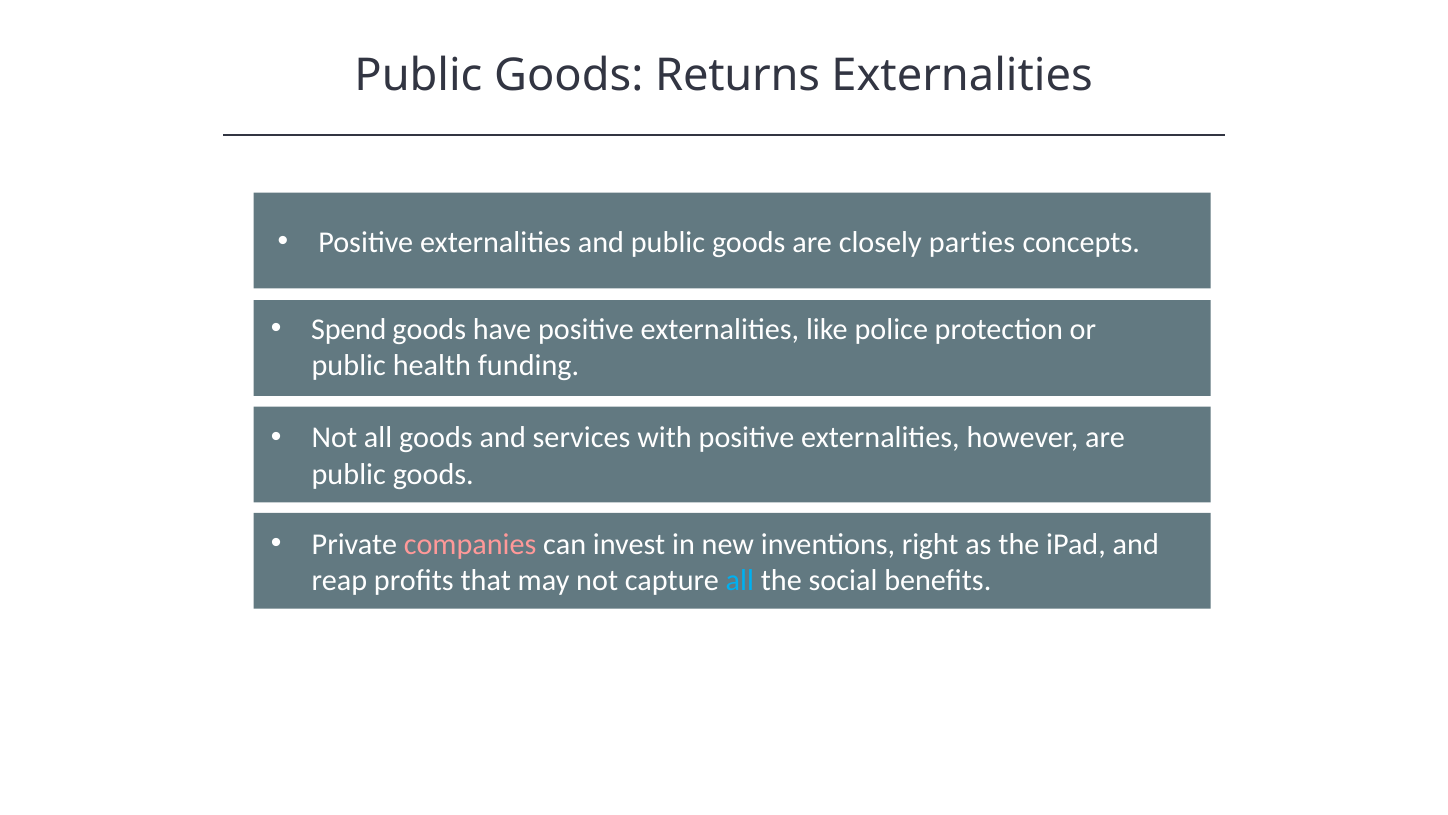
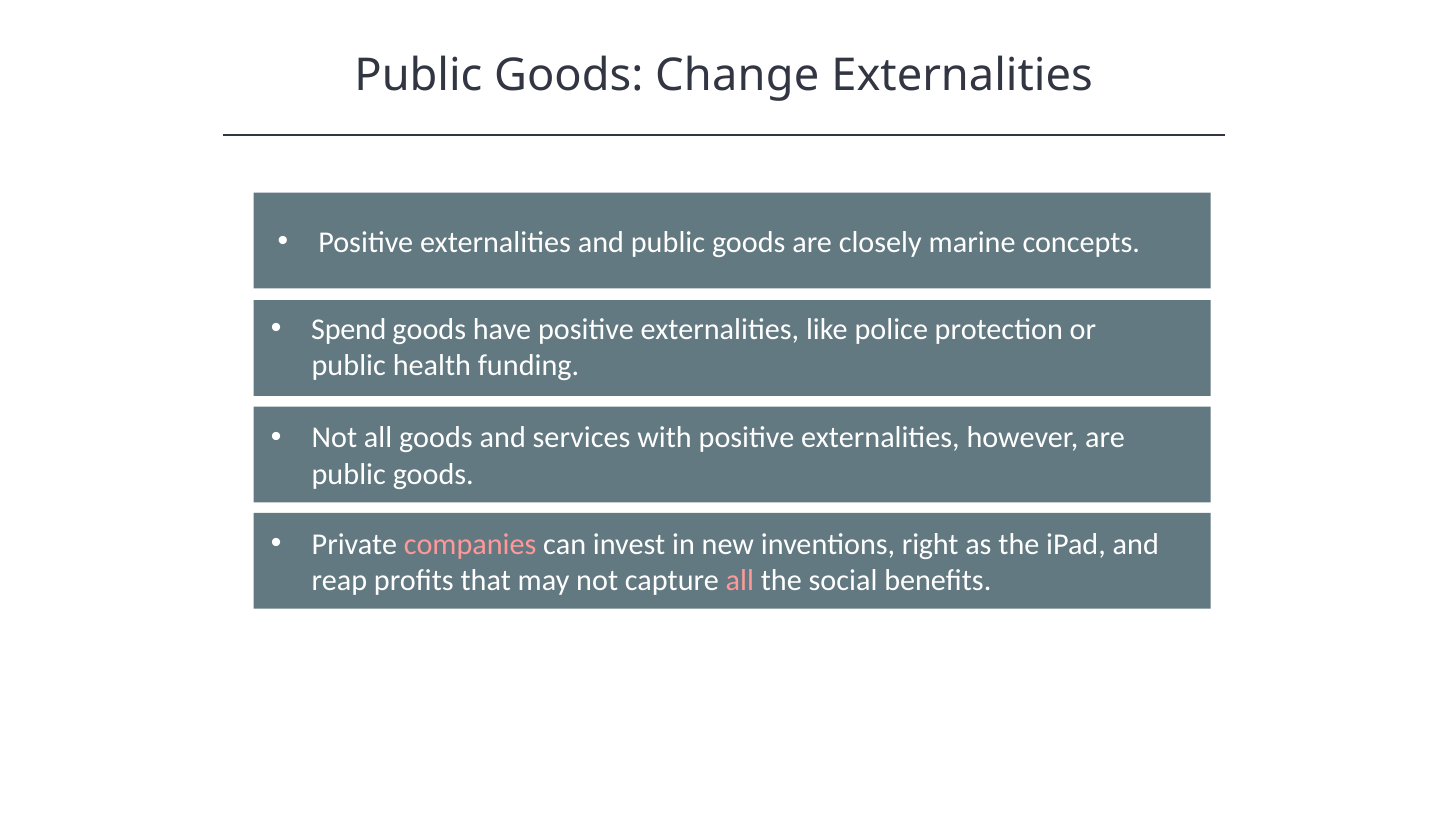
Returns: Returns -> Change
parties: parties -> marine
all at (740, 580) colour: light blue -> pink
